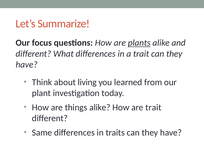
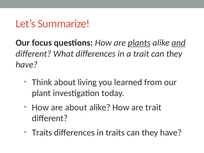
and underline: none -> present
are things: things -> about
Same at (42, 133): Same -> Traits
